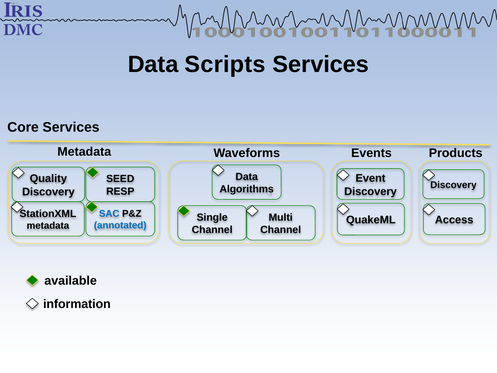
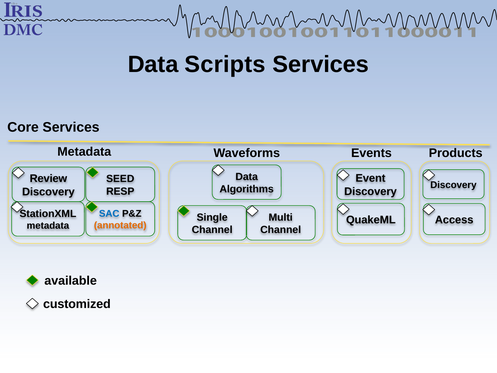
Quality: Quality -> Review
annotated colour: blue -> orange
information: information -> customized
